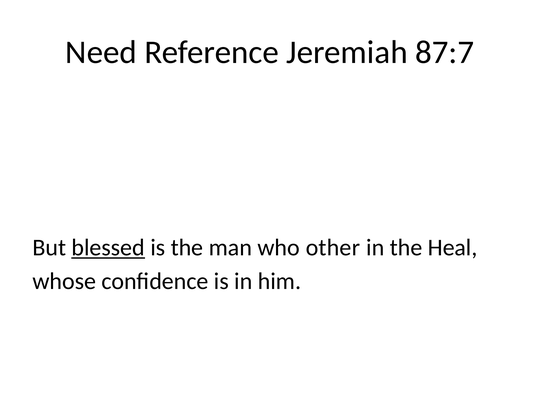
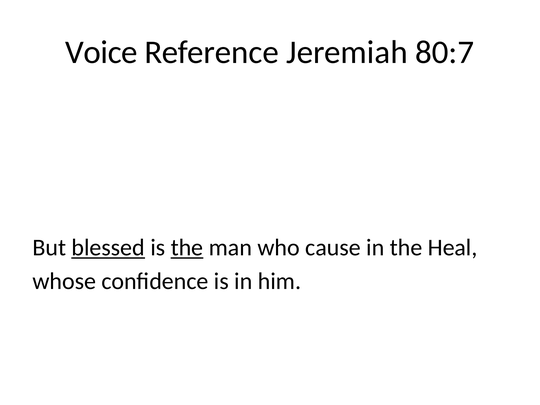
Need: Need -> Voice
87:7: 87:7 -> 80:7
the at (187, 248) underline: none -> present
other: other -> cause
